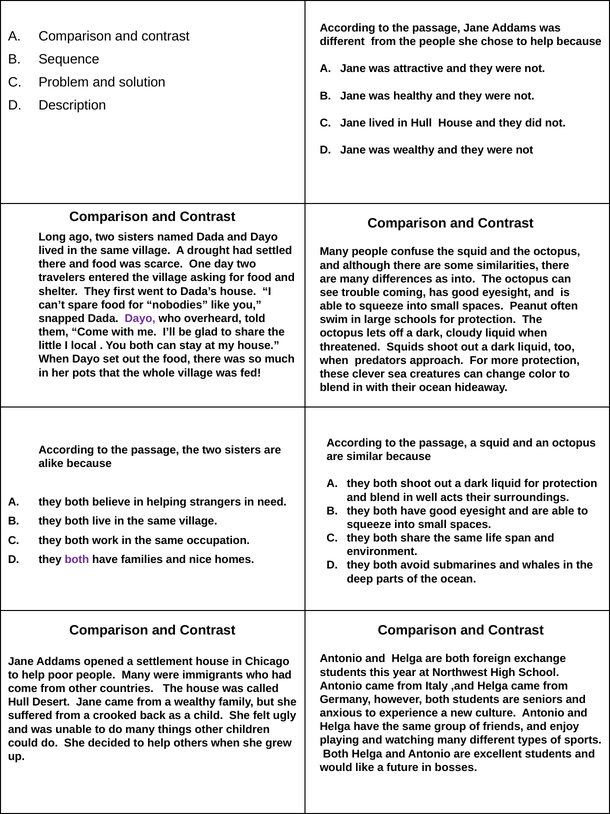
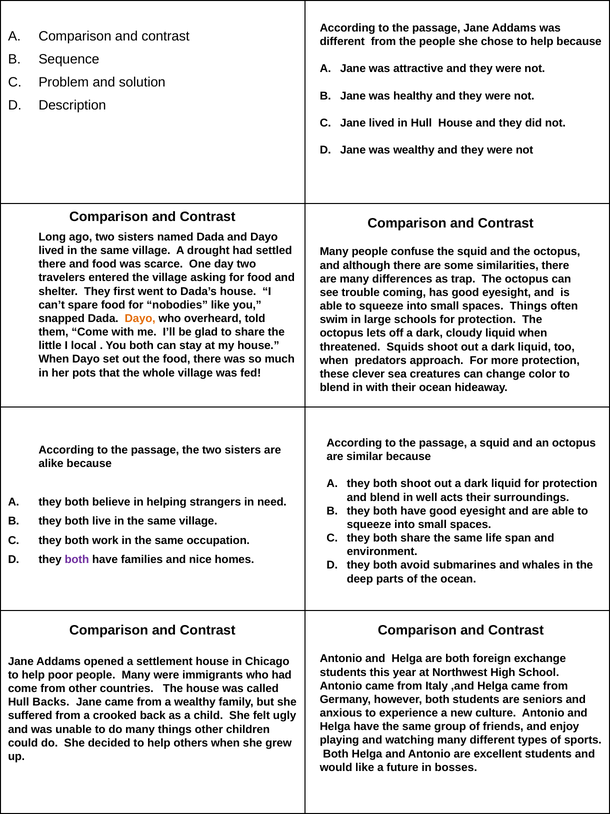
as into: into -> trap
spaces Peanut: Peanut -> Things
Dayo at (140, 318) colour: purple -> orange
Desert: Desert -> Backs
